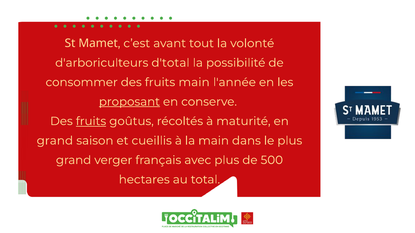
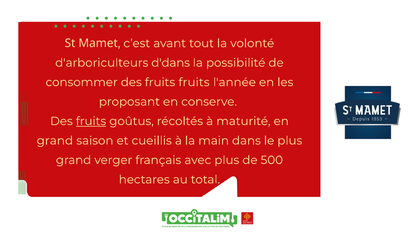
d'total: d'total -> d'dans
fruits main: main -> fruits
proposant underline: present -> none
